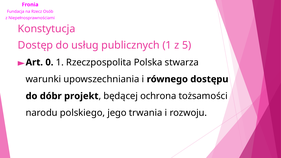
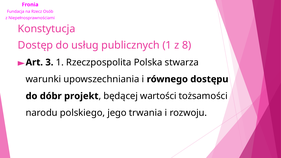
5: 5 -> 8
0: 0 -> 3
ochrona: ochrona -> wartości
